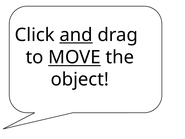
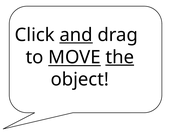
the underline: none -> present
